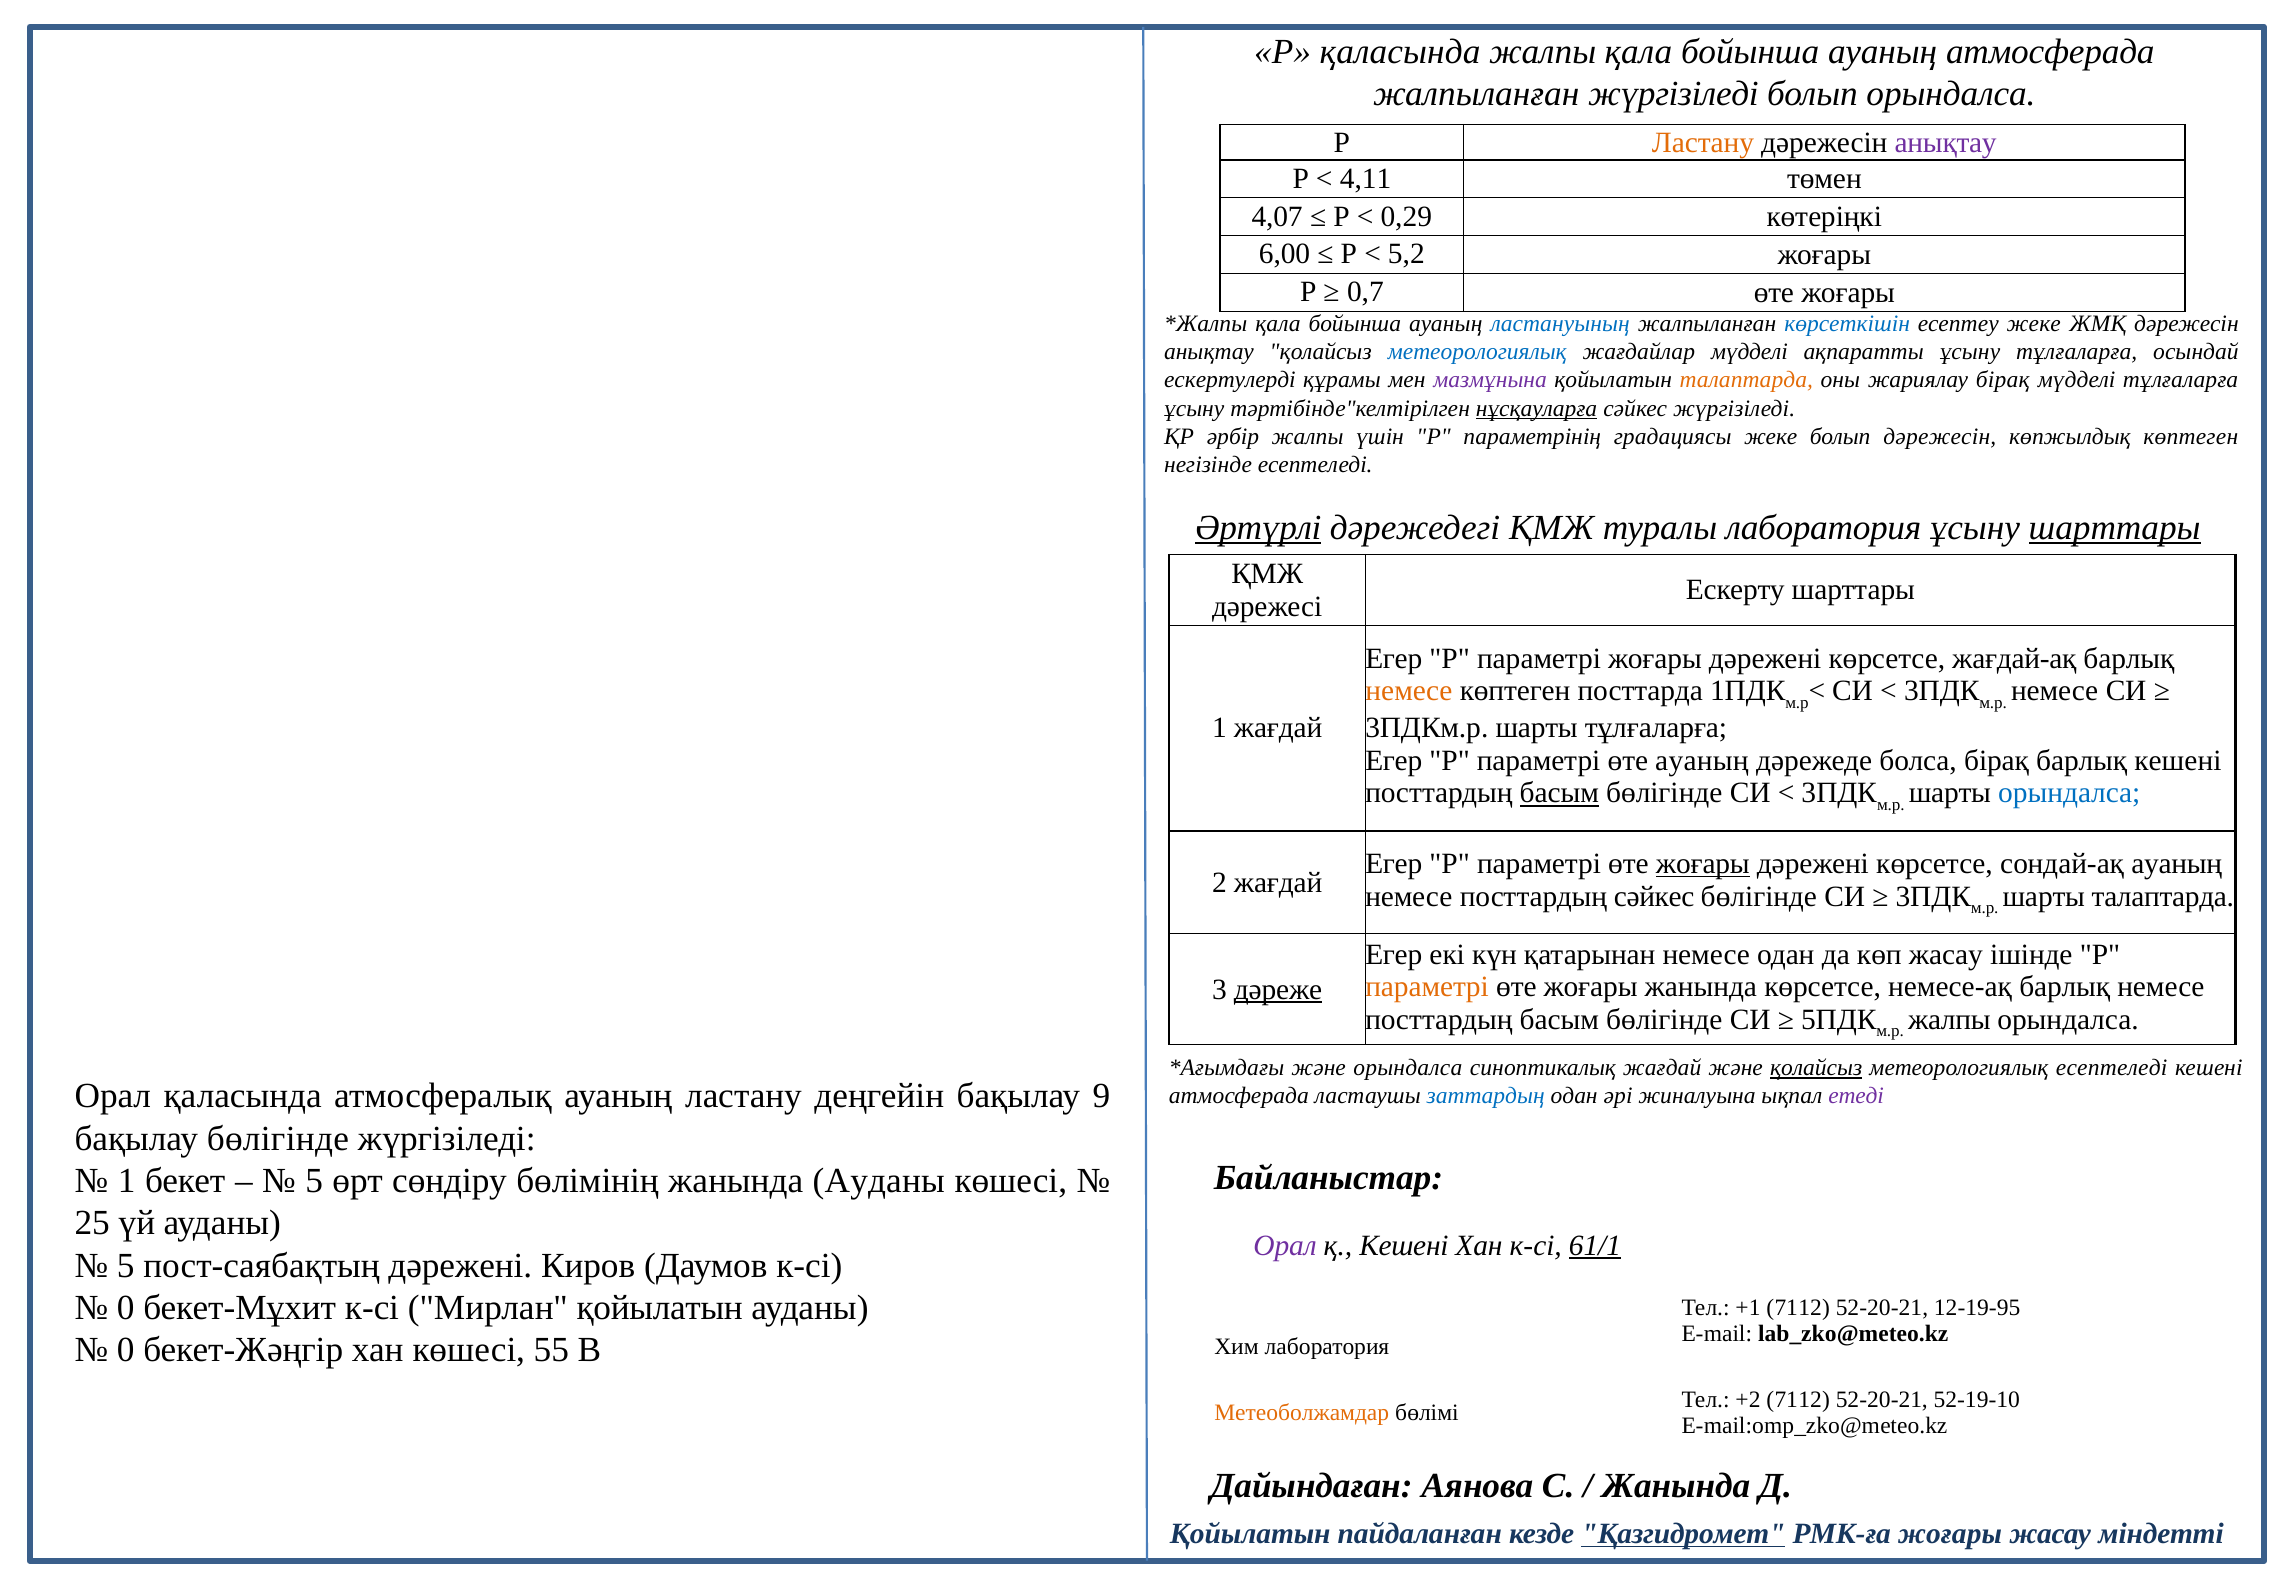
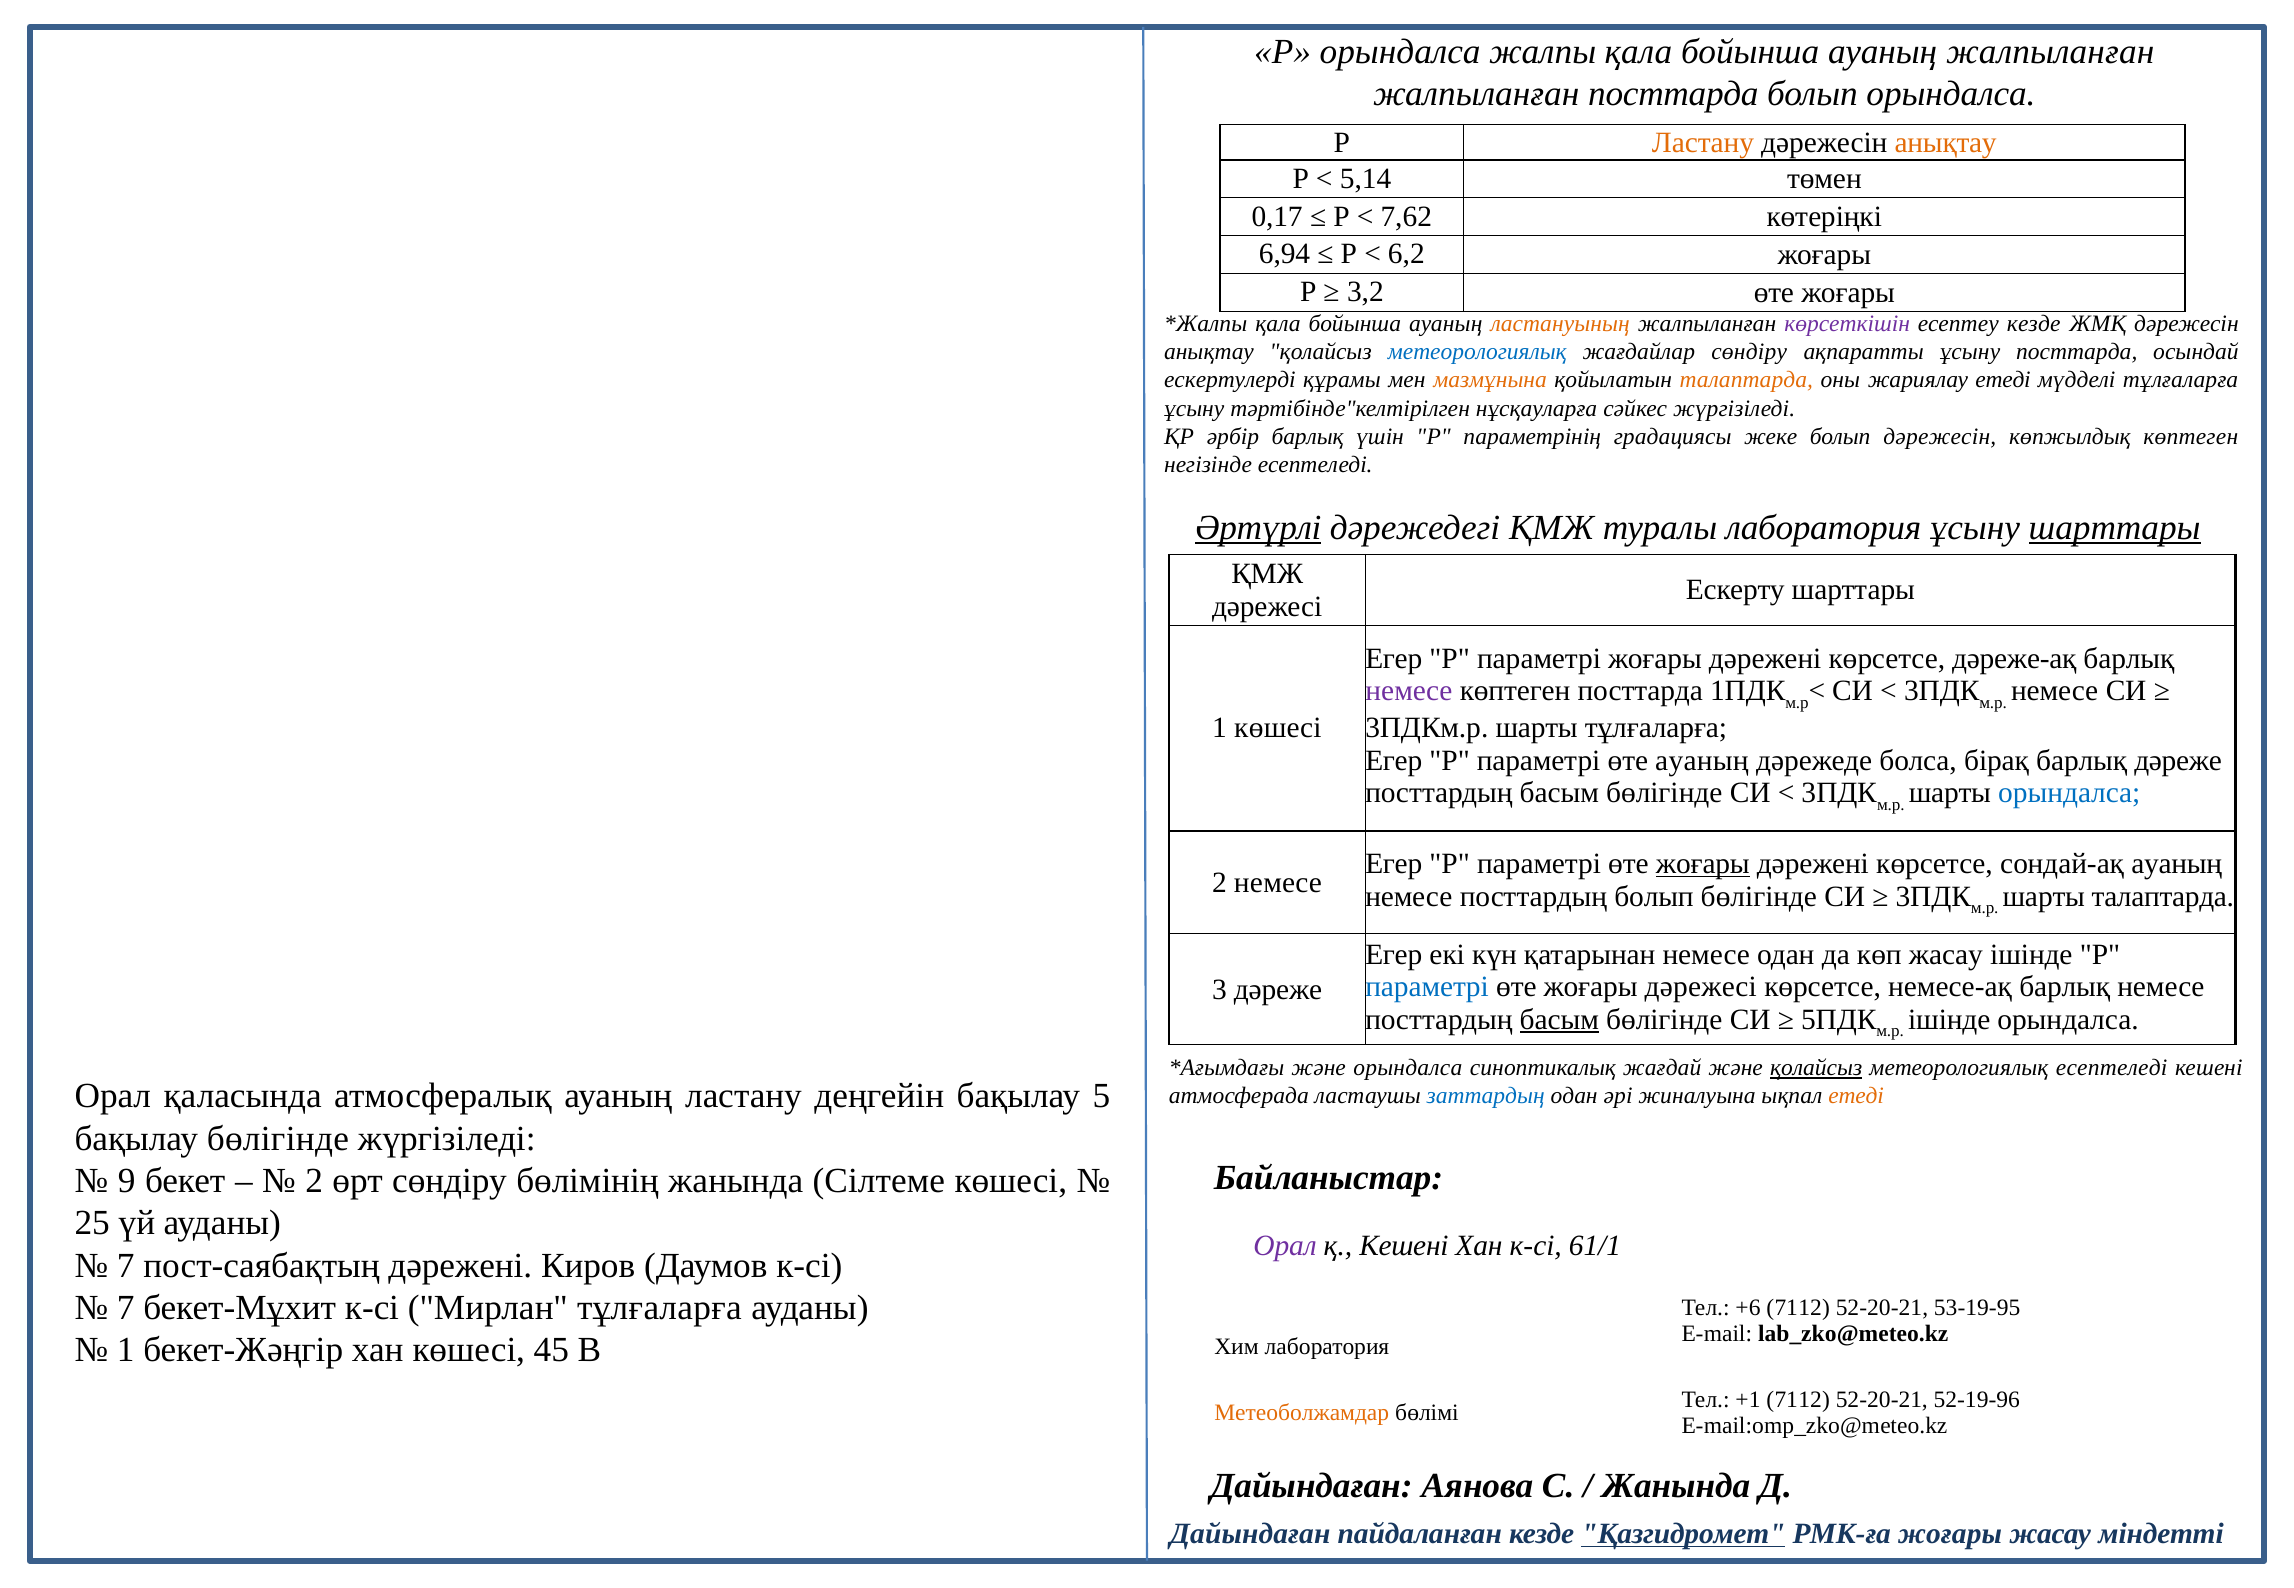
Р қаласында: қаласында -> орындалса
ауаның атмосферада: атмосферада -> жалпыланған
жалпыланған жүргізіледі: жүргізіледі -> посттарда
анықтау at (1946, 142) colour: purple -> orange
4,11: 4,11 -> 5,14
4,07: 4,07 -> 0,17
0,29: 0,29 -> 7,62
6,00: 6,00 -> 6,94
5,2: 5,2 -> 6,2
0,7: 0,7 -> 3,2
ластануының colour: blue -> orange
көрсеткішін colour: blue -> purple
есептеу жеке: жеке -> кезде
жағдайлар мүдделі: мүдделі -> сөндіру
ұсыну тұлғаларға: тұлғаларға -> посттарда
мазмұнына colour: purple -> orange
жариялау бірақ: бірақ -> етеді
нұсқауларға underline: present -> none
әрбір жалпы: жалпы -> барлық
жағдай-ақ: жағдай-ақ -> дәреже-ақ
немесе at (1409, 691) colour: orange -> purple
1 жағдай: жағдай -> көшесі
барлық кешені: кешені -> дәреже
басым at (1559, 793) underline: present -> none
2 жағдай: жағдай -> немесе
посттардың сәйкес: сәйкес -> болып
параметрі at (1427, 987) colour: orange -> blue
жоғары жанында: жанында -> дәрежесі
дәреже at (1278, 989) underline: present -> none
басым at (1559, 1020) underline: none -> present
жалпы at (1949, 1020): жалпы -> ішінде
9: 9 -> 5
етеді at (1856, 1096) colour: purple -> orange
1 at (127, 1181): 1 -> 9
5 at (314, 1181): 5 -> 2
жанында Ауданы: Ауданы -> Сілтеме
61/1 underline: present -> none
5 at (126, 1266): 5 -> 7
0 at (126, 1308): 0 -> 7
Мирлан қойылатын: қойылатын -> тұлғаларға
+1: +1 -> +6
12-19-95: 12-19-95 -> 53-19-95
0 at (126, 1350): 0 -> 1
55: 55 -> 45
+2: +2 -> +1
52-19-10: 52-19-10 -> 52-19-96
Қойылатын at (1250, 1534): Қойылатын -> Дайындаған
